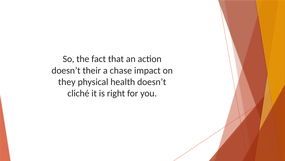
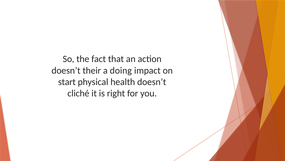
chase: chase -> doing
they: they -> start
